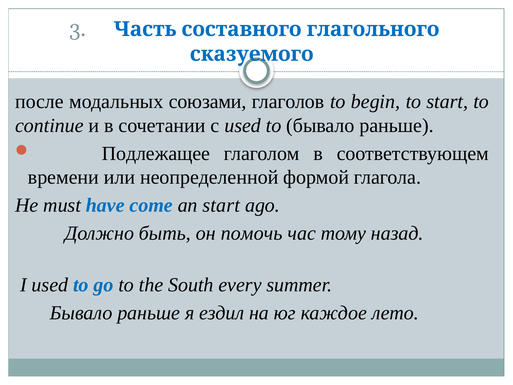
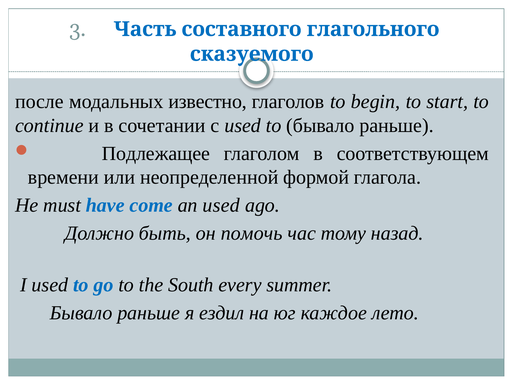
союзами: союзами -> известно
an start: start -> used
